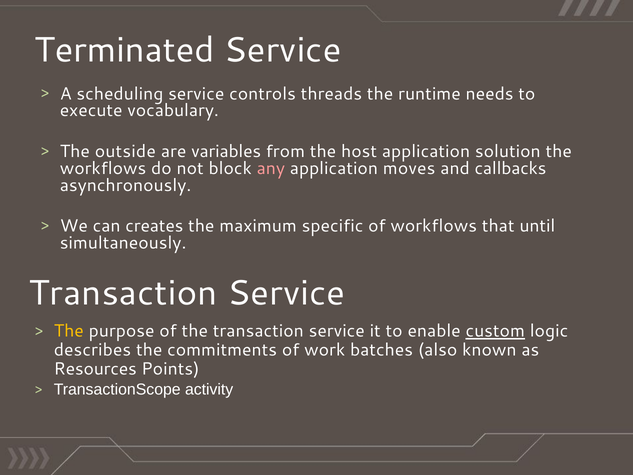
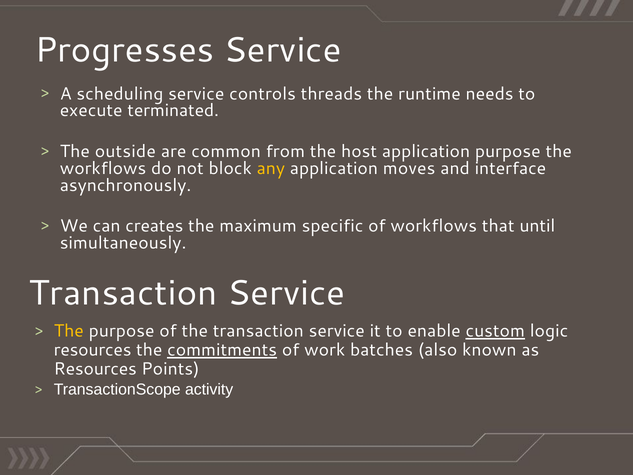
Terminated: Terminated -> Progresses
vocabulary: vocabulary -> terminated
variables: variables -> common
application solution: solution -> purpose
any colour: pink -> yellow
callbacks: callbacks -> interface
describes at (92, 350): describes -> resources
commitments underline: none -> present
